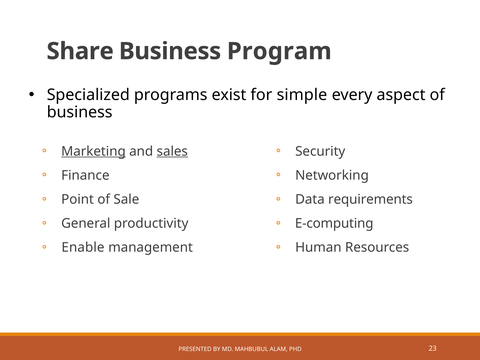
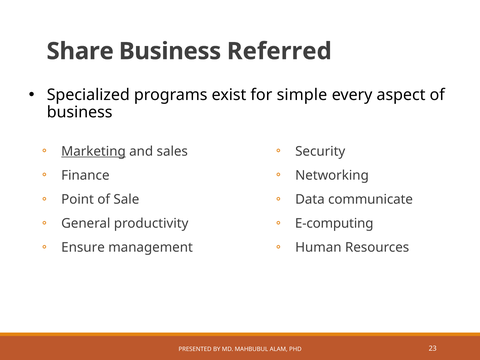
Program: Program -> Referred
sales underline: present -> none
requirements: requirements -> communicate
Enable: Enable -> Ensure
